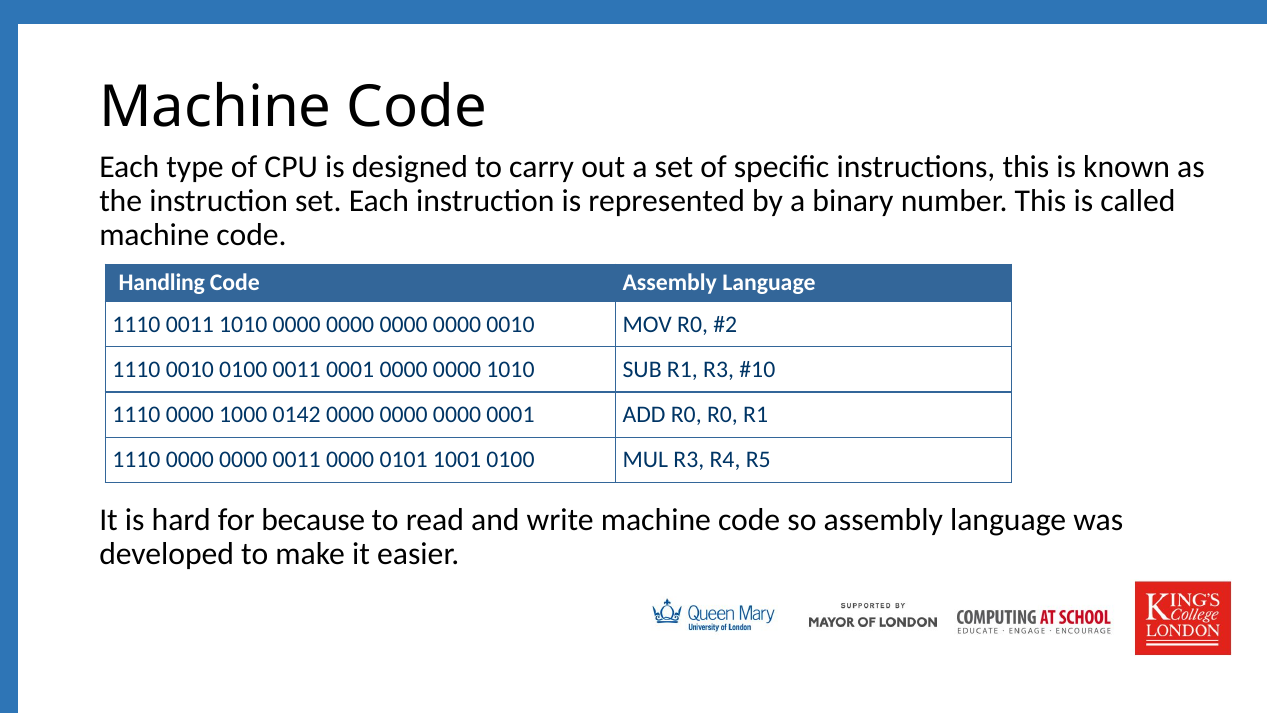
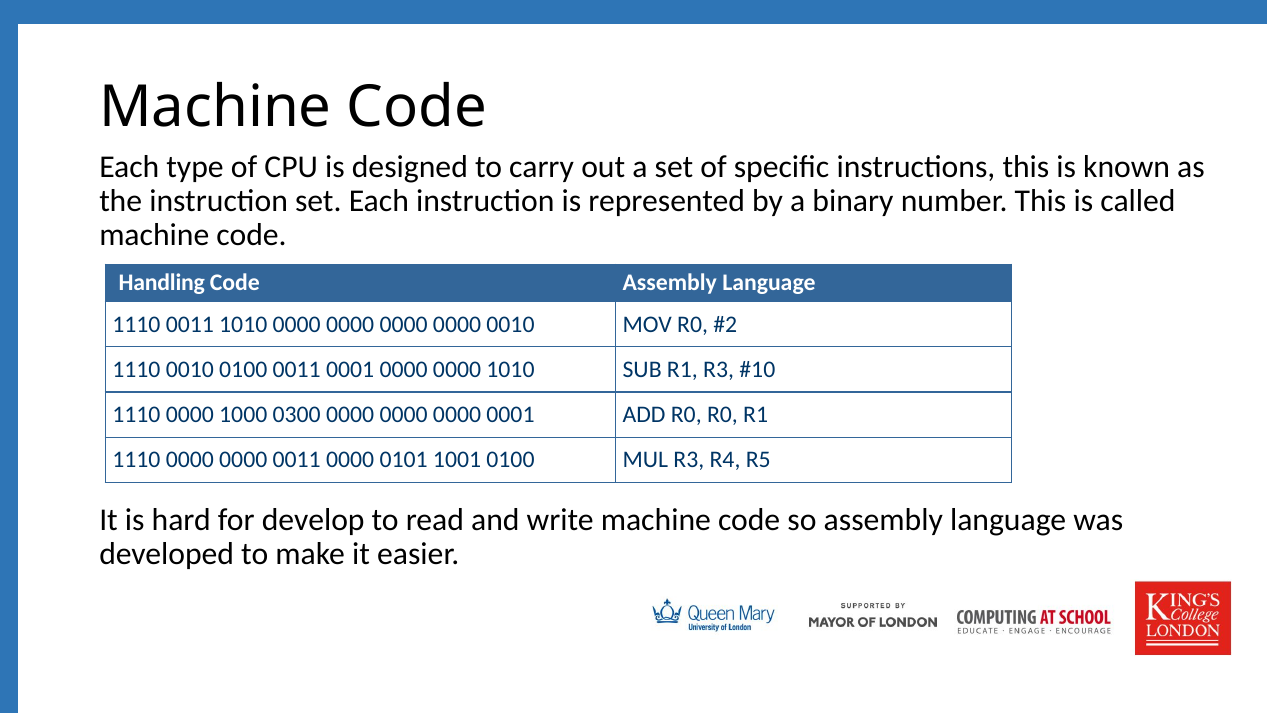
0142: 0142 -> 0300
because: because -> develop
